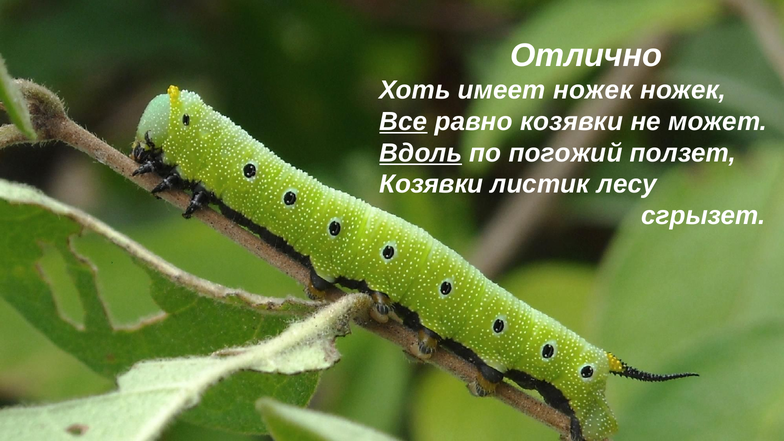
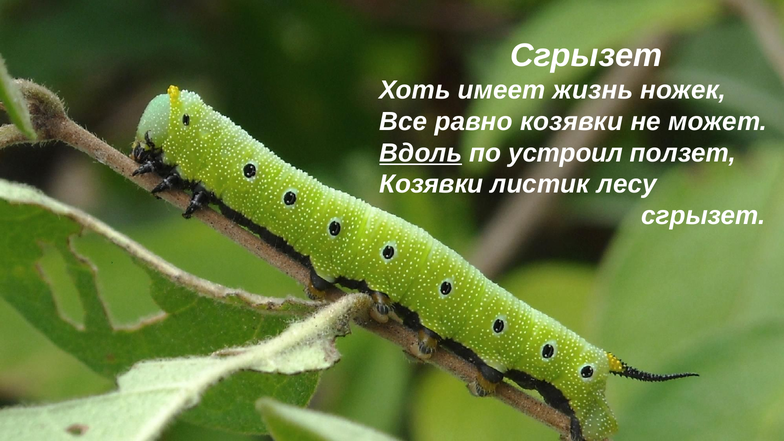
Отлично at (586, 55): Отлично -> Сгрызет
имеет ножек: ножек -> жизнь
Все underline: present -> none
погожий: погожий -> устроил
